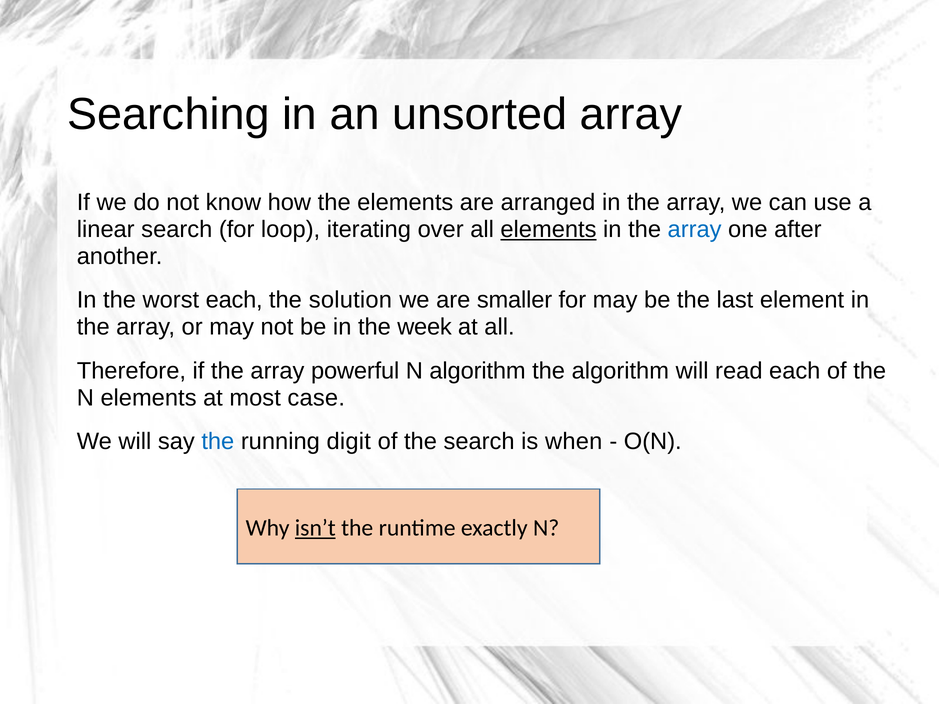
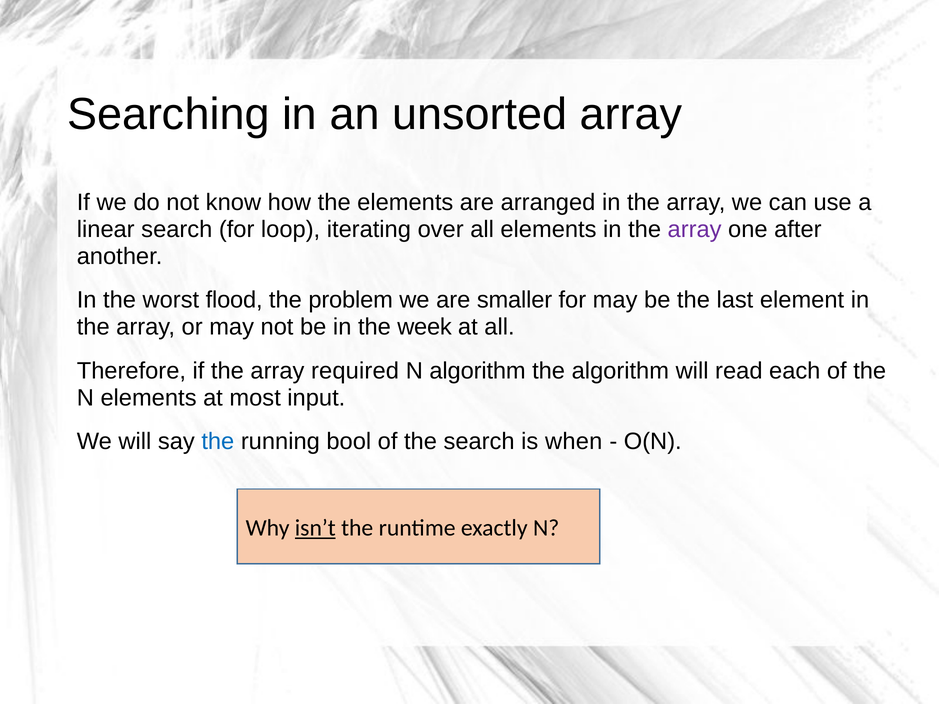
elements at (548, 229) underline: present -> none
array at (695, 229) colour: blue -> purple
worst each: each -> flood
solution: solution -> problem
powerful: powerful -> required
case: case -> input
digit: digit -> bool
